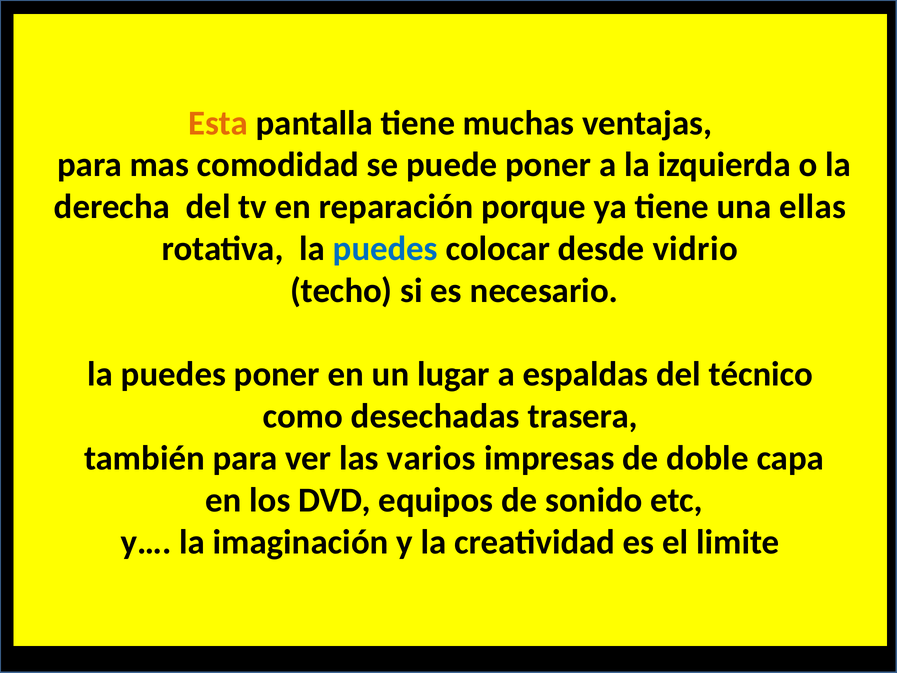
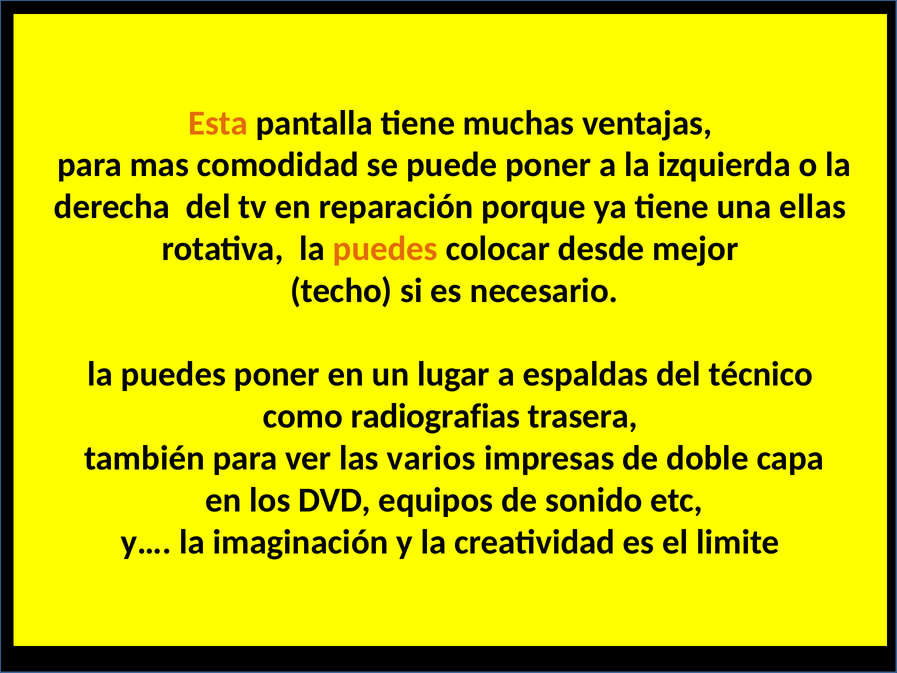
puedes at (385, 249) colour: blue -> orange
vidrio: vidrio -> mejor
desechadas: desechadas -> radiografias
